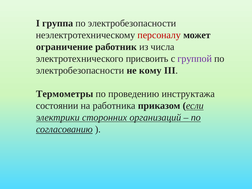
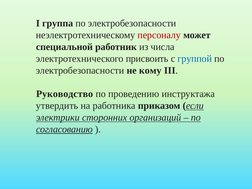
ограничение: ограничение -> специальной
группой colour: purple -> blue
Термометры: Термометры -> Руководство
состоянии: состоянии -> утвердить
